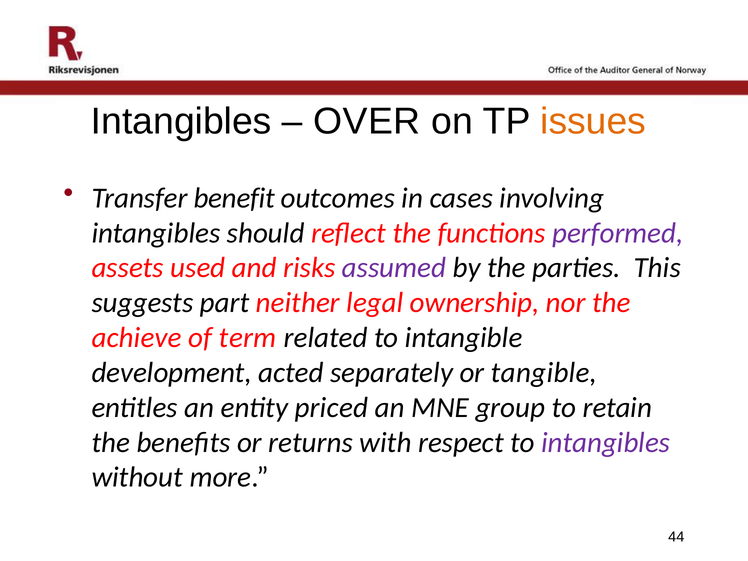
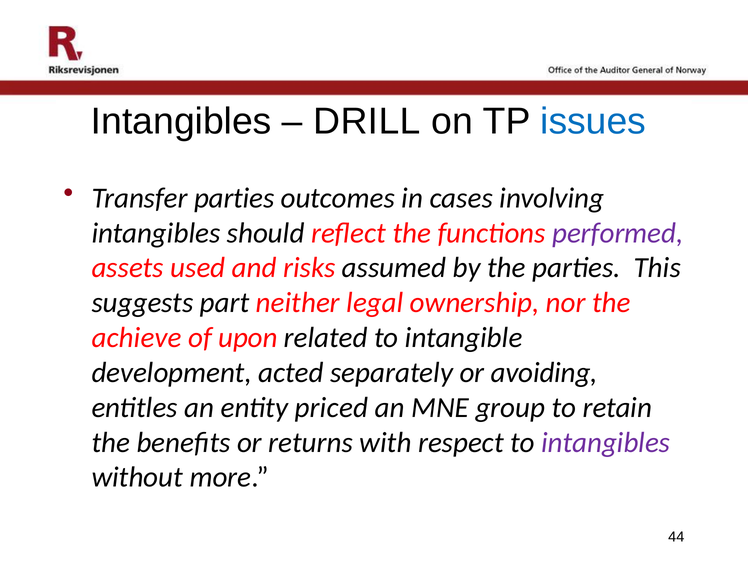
OVER: OVER -> DRILL
issues colour: orange -> blue
Transfer benefit: benefit -> parties
assumed colour: purple -> black
term: term -> upon
tangible: tangible -> avoiding
